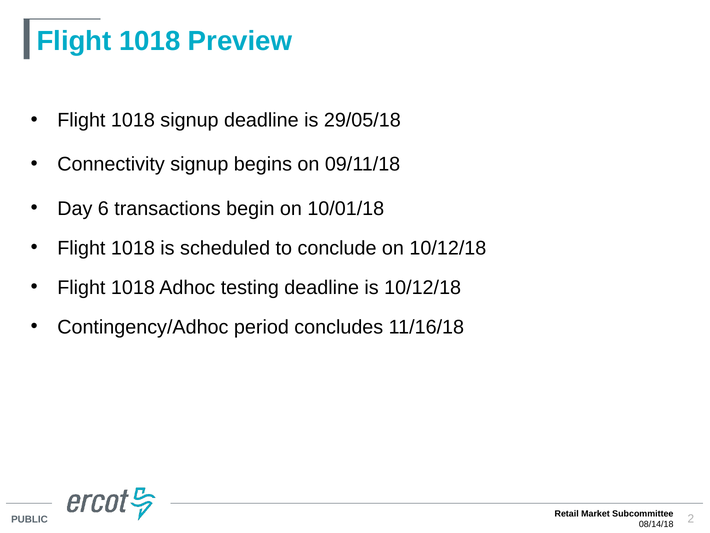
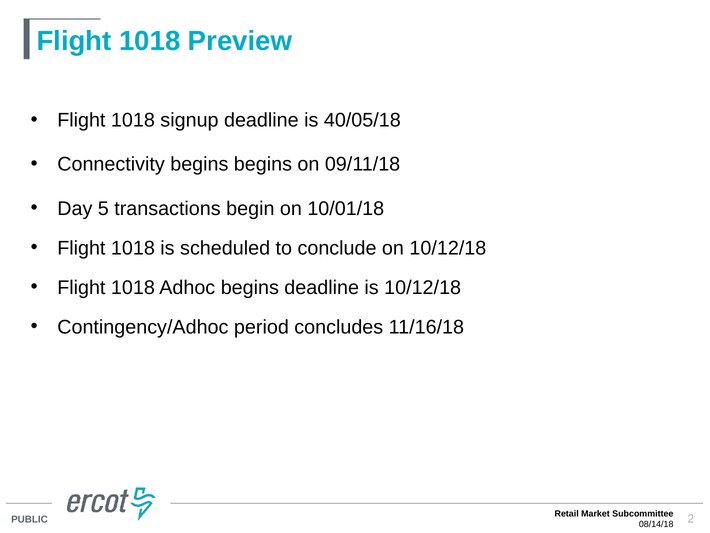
29/05/18: 29/05/18 -> 40/05/18
Connectivity signup: signup -> begins
6: 6 -> 5
Adhoc testing: testing -> begins
